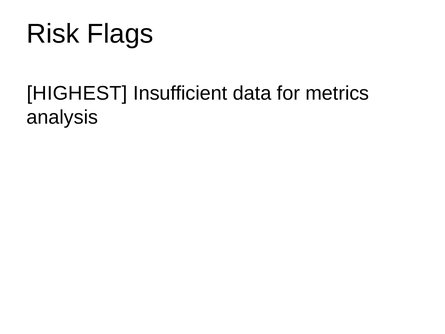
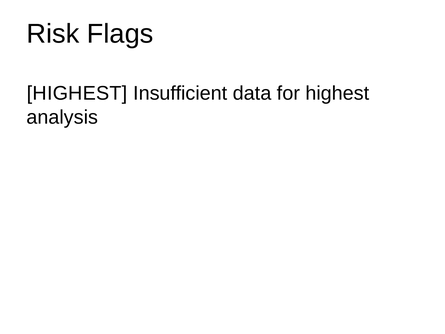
for metrics: metrics -> highest
